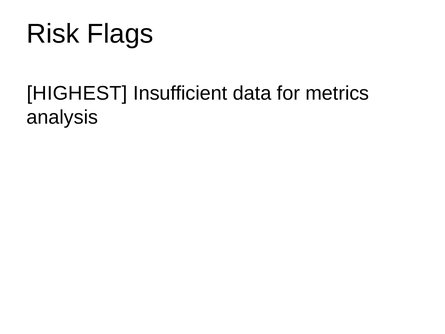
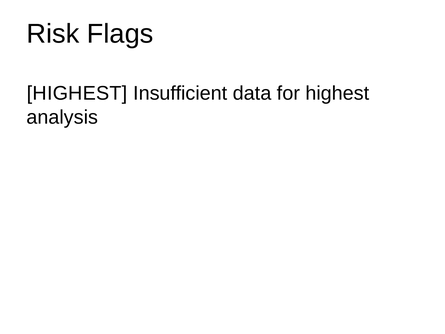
for metrics: metrics -> highest
